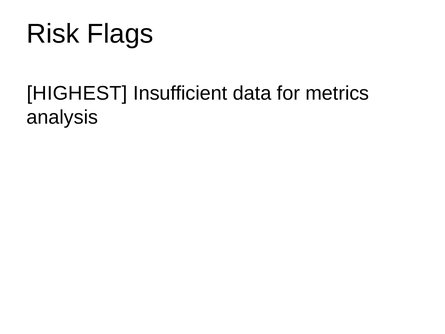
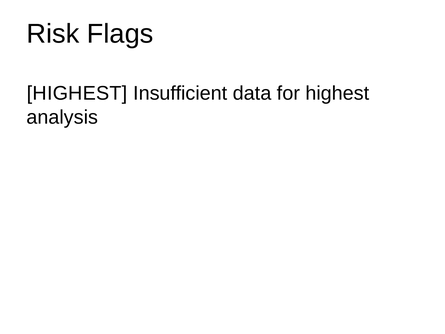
for metrics: metrics -> highest
